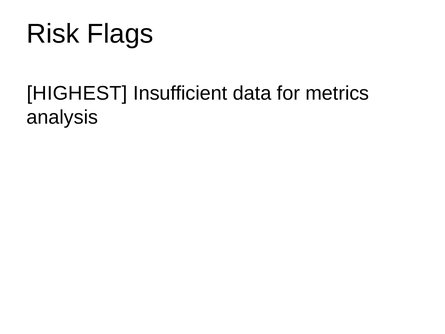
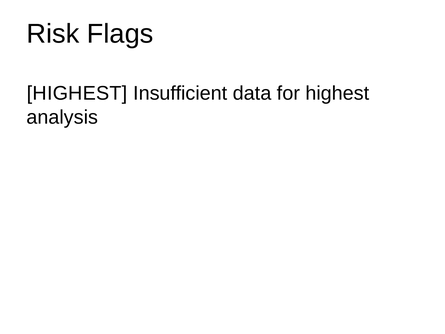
for metrics: metrics -> highest
